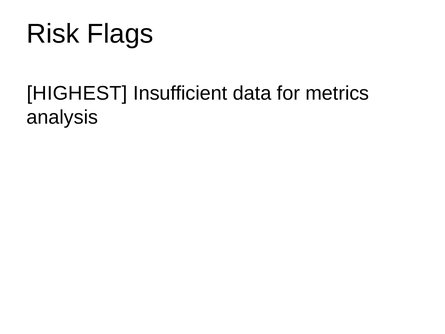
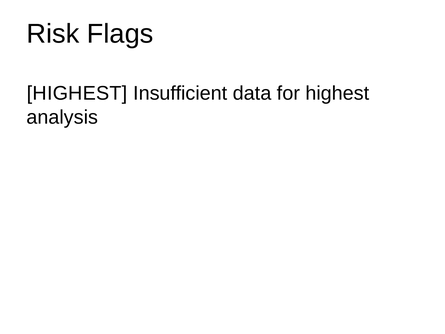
for metrics: metrics -> highest
